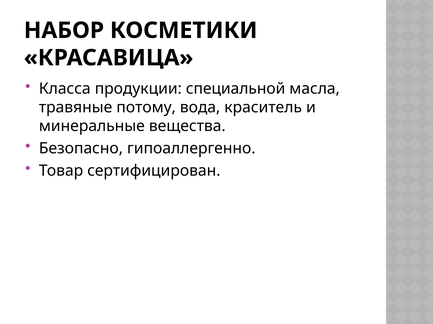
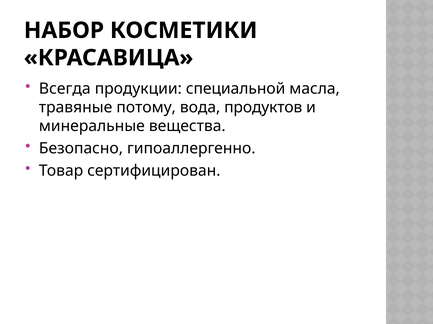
Класса: Класса -> Всегда
краситель: краситель -> продуктов
